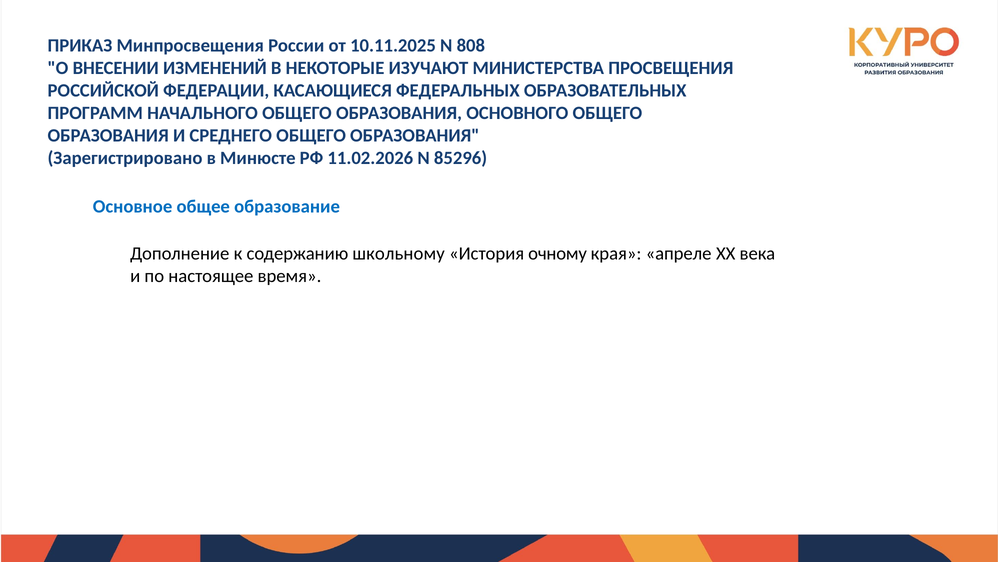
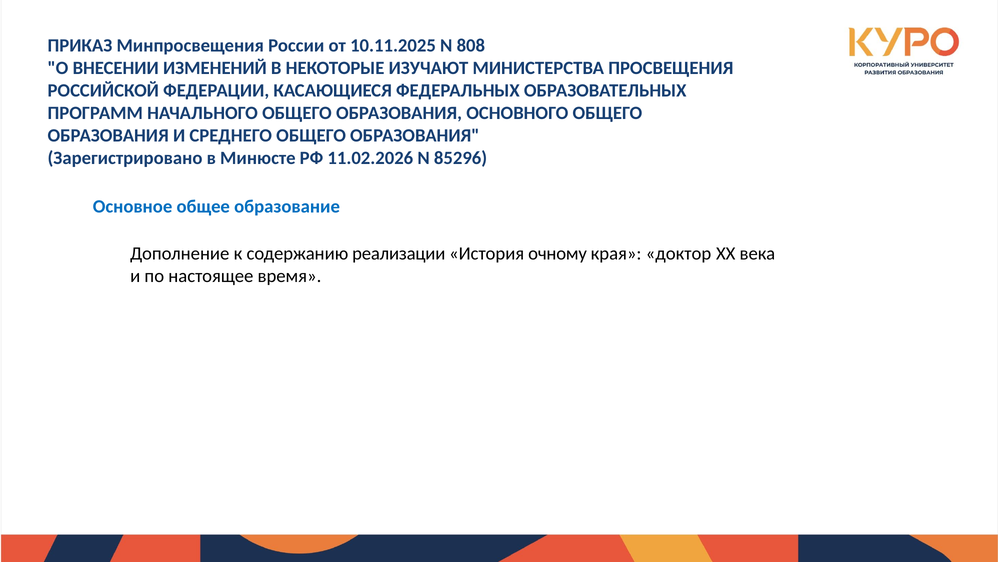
школьному: школьному -> реализации
апреле: апреле -> доктор
